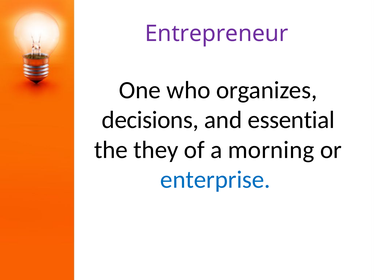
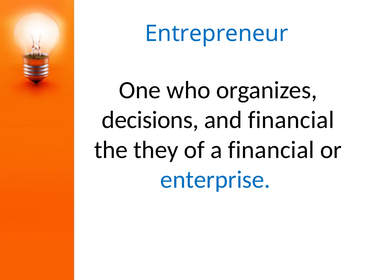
Entrepreneur colour: purple -> blue
and essential: essential -> financial
a morning: morning -> financial
